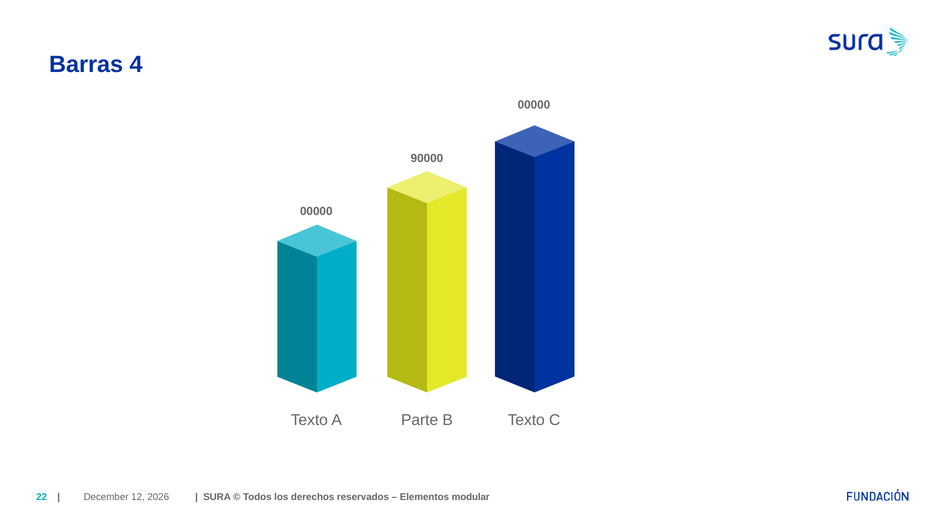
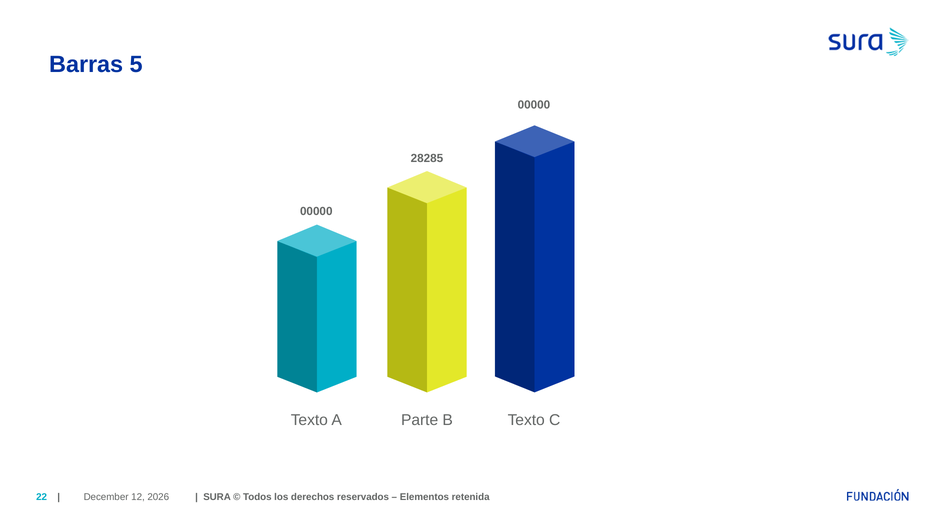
4: 4 -> 5
90000: 90000 -> 28285
modular: modular -> retenida
